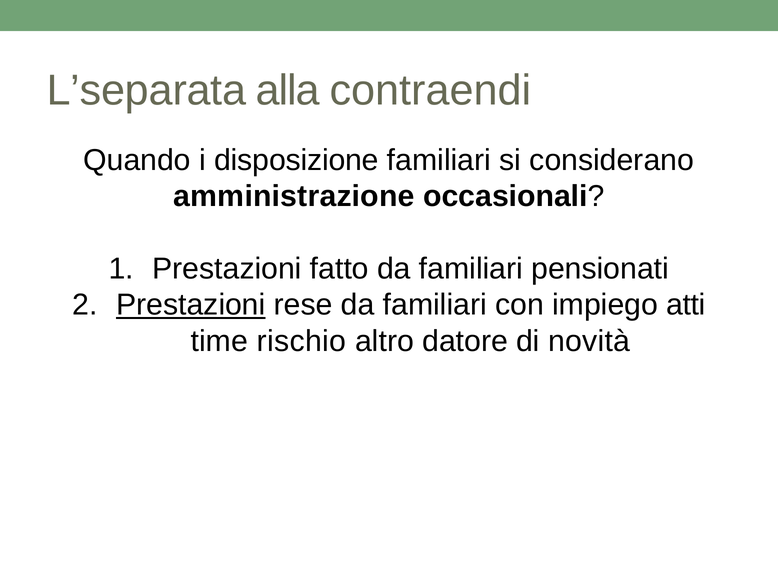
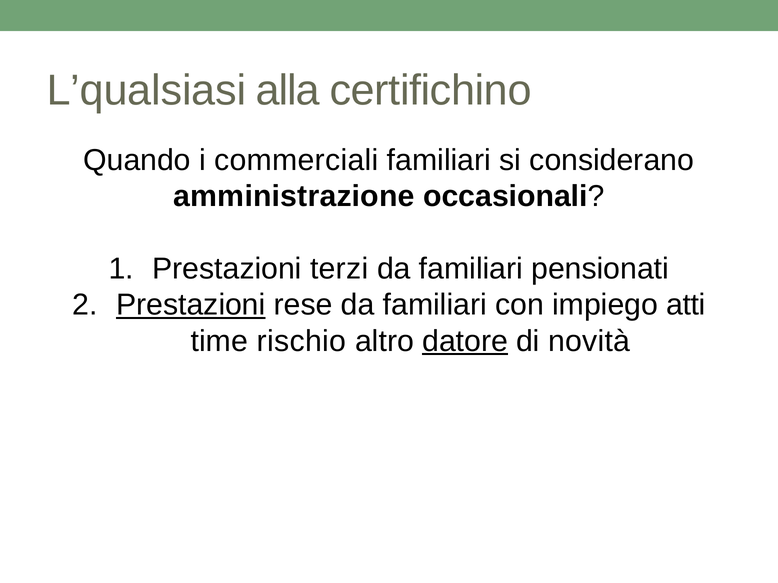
L’separata: L’separata -> L’qualsiasi
contraendi: contraendi -> certifichino
disposizione: disposizione -> commerciali
fatto: fatto -> terzi
datore underline: none -> present
